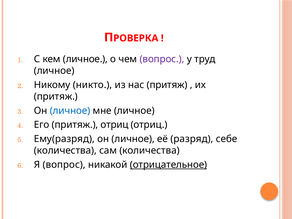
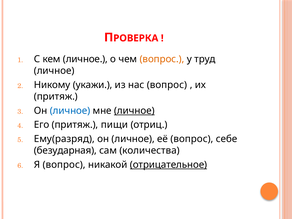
вопрос at (162, 59) colour: purple -> orange
никто: никто -> укажи
нас притяж: притяж -> вопрос
личное at (134, 111) underline: none -> present
притяж отриц: отриц -> пищи
её разряд: разряд -> вопрос
количества at (65, 151): количества -> безударная
